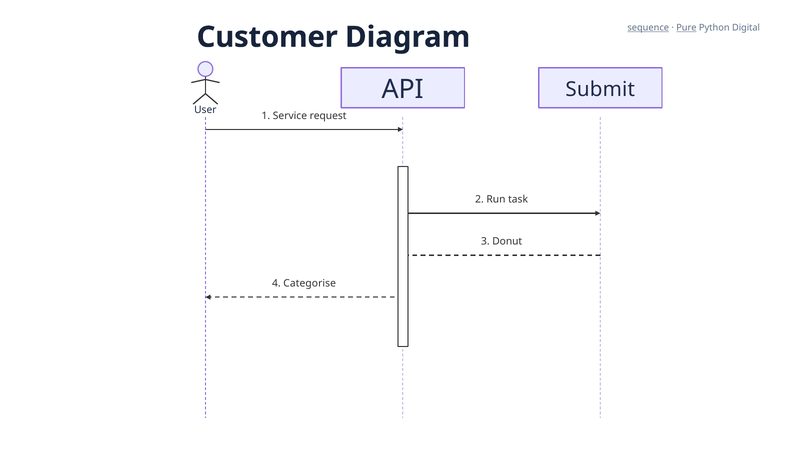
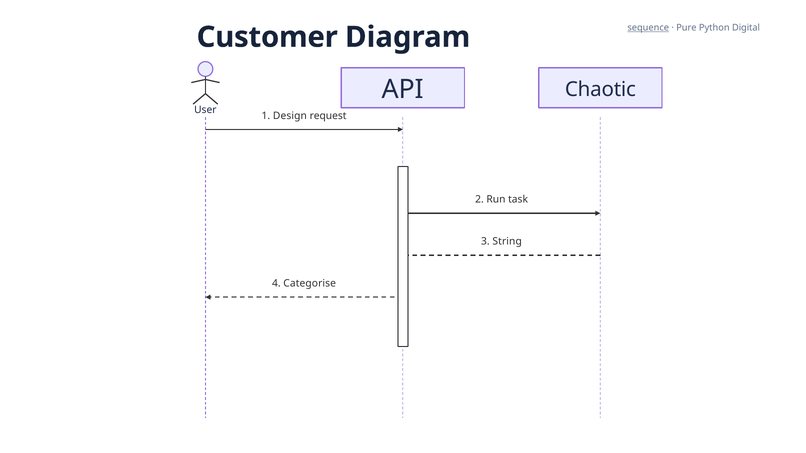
Pure underline: present -> none
Submit: Submit -> Chaotic
Service: Service -> Design
Donut: Donut -> String
